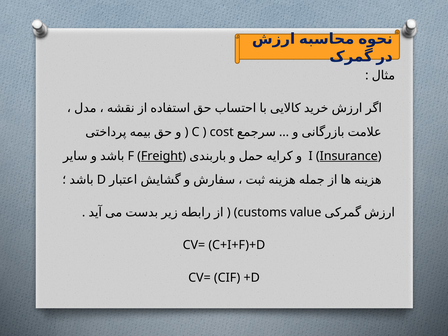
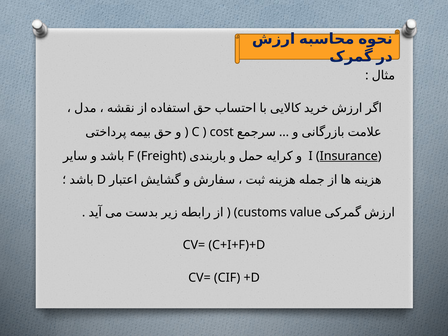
Freight underline: present -> none
